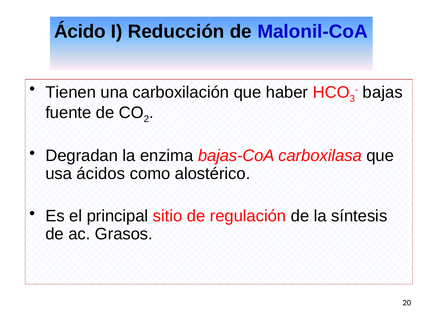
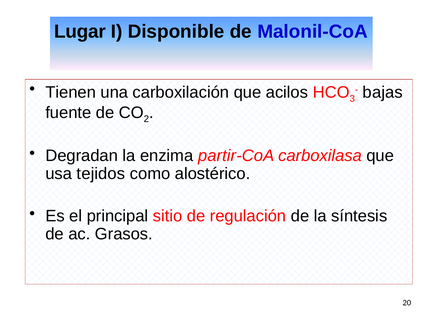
Ácido: Ácido -> Lugar
Reducción: Reducción -> Disponible
haber: haber -> acilos
bajas-CoA: bajas-CoA -> partir-CoA
ácidos: ácidos -> tejidos
